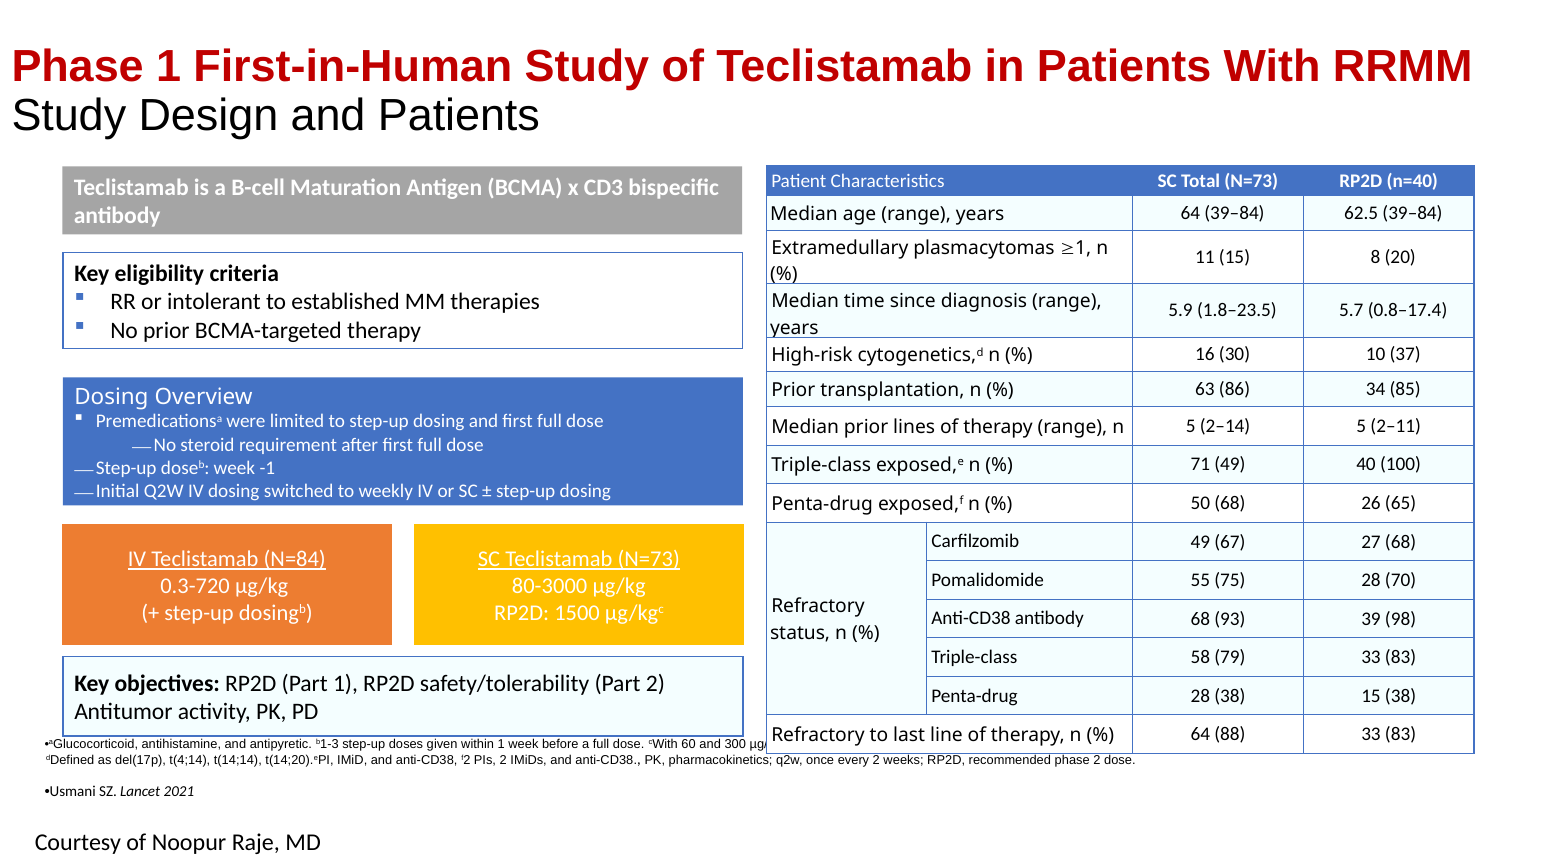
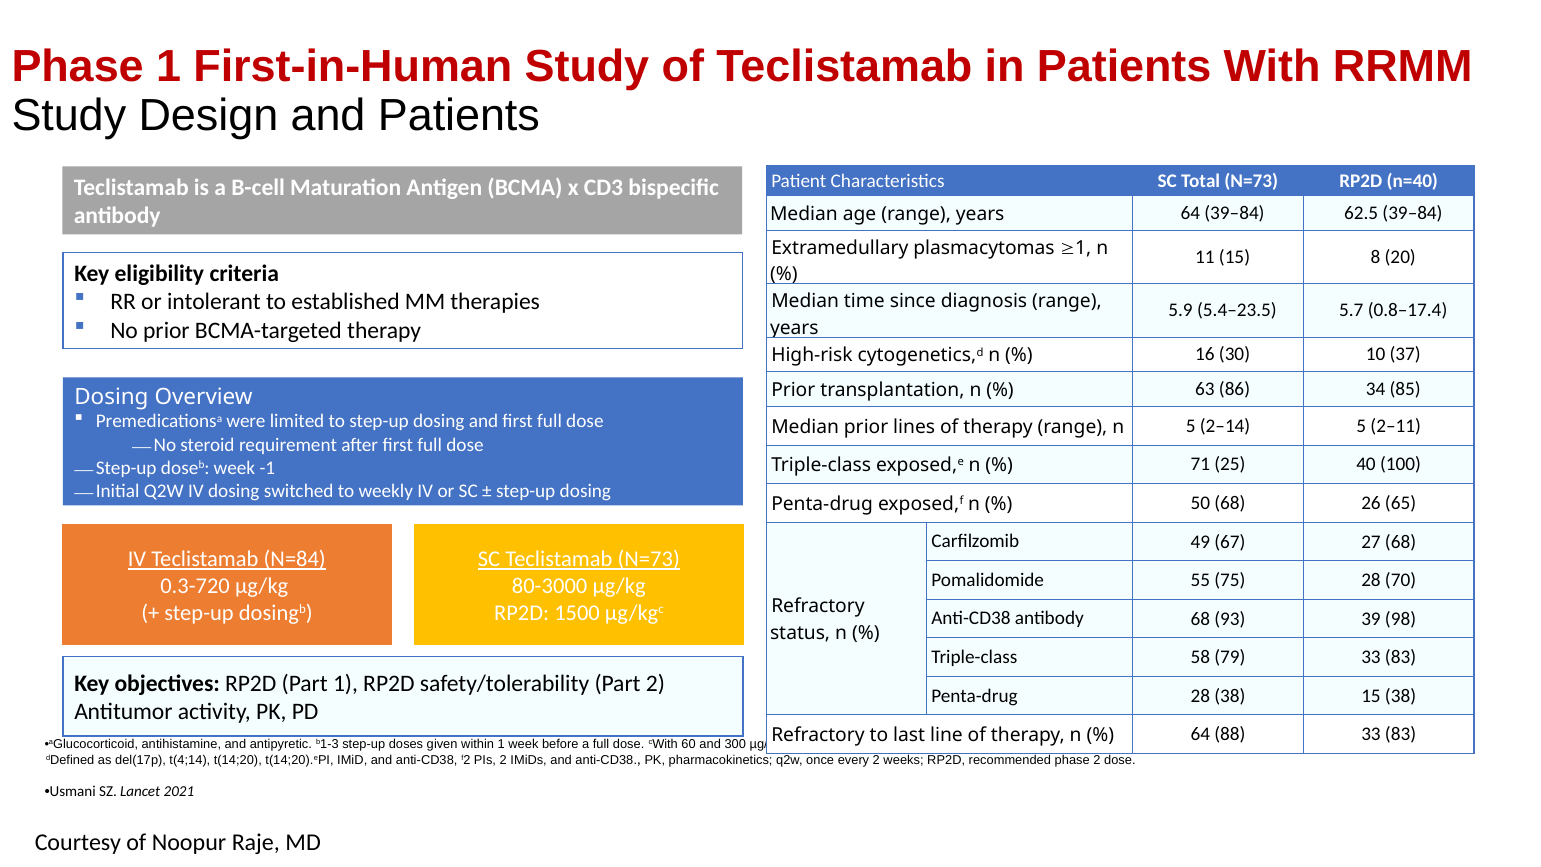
1.8–23.5: 1.8–23.5 -> 5.4–23.5
71 49: 49 -> 25
t(14;14: t(14;14 -> t(14;20
